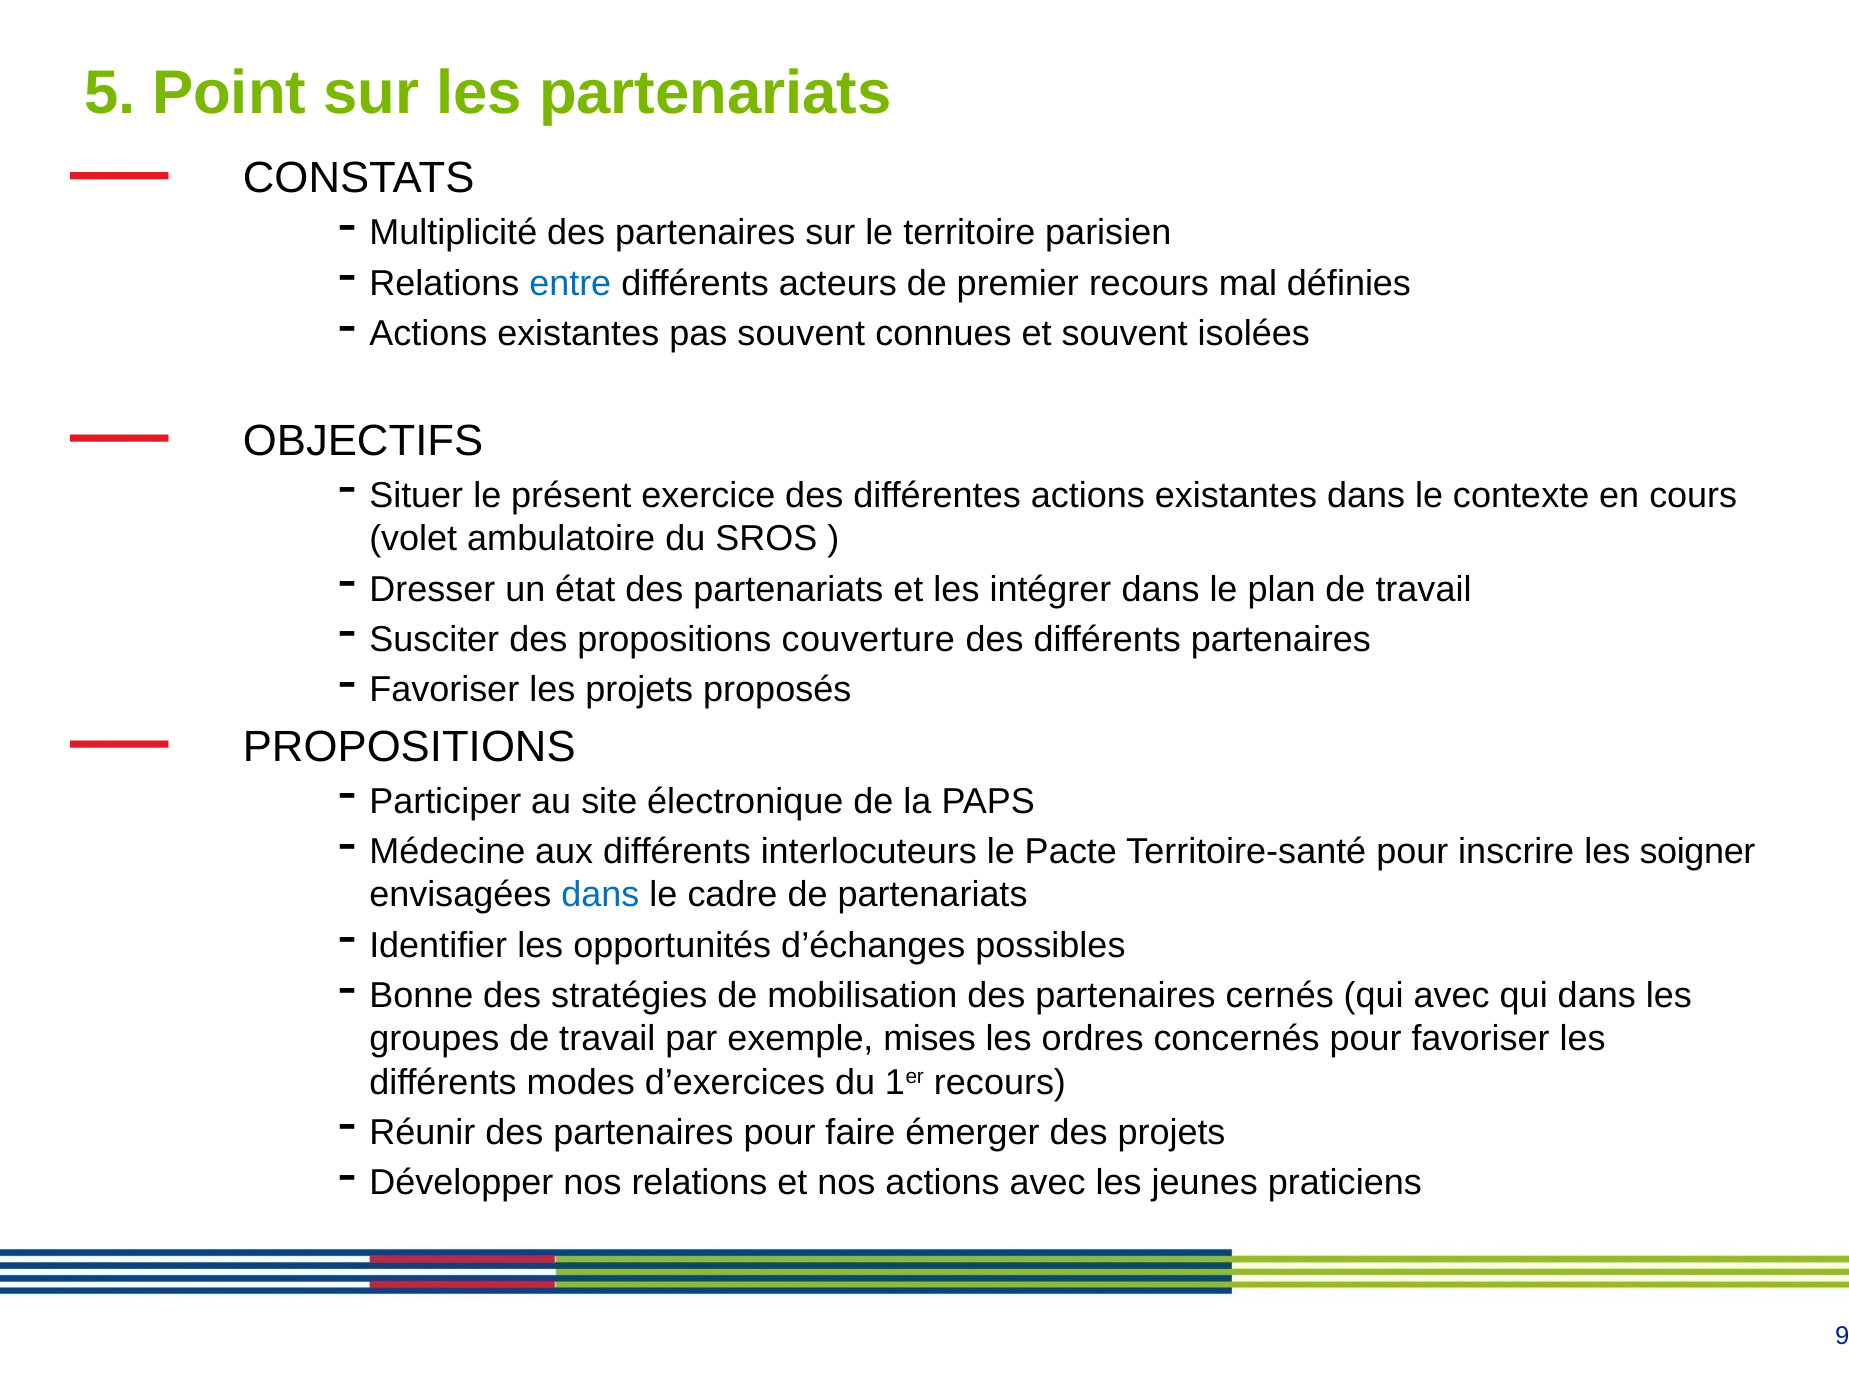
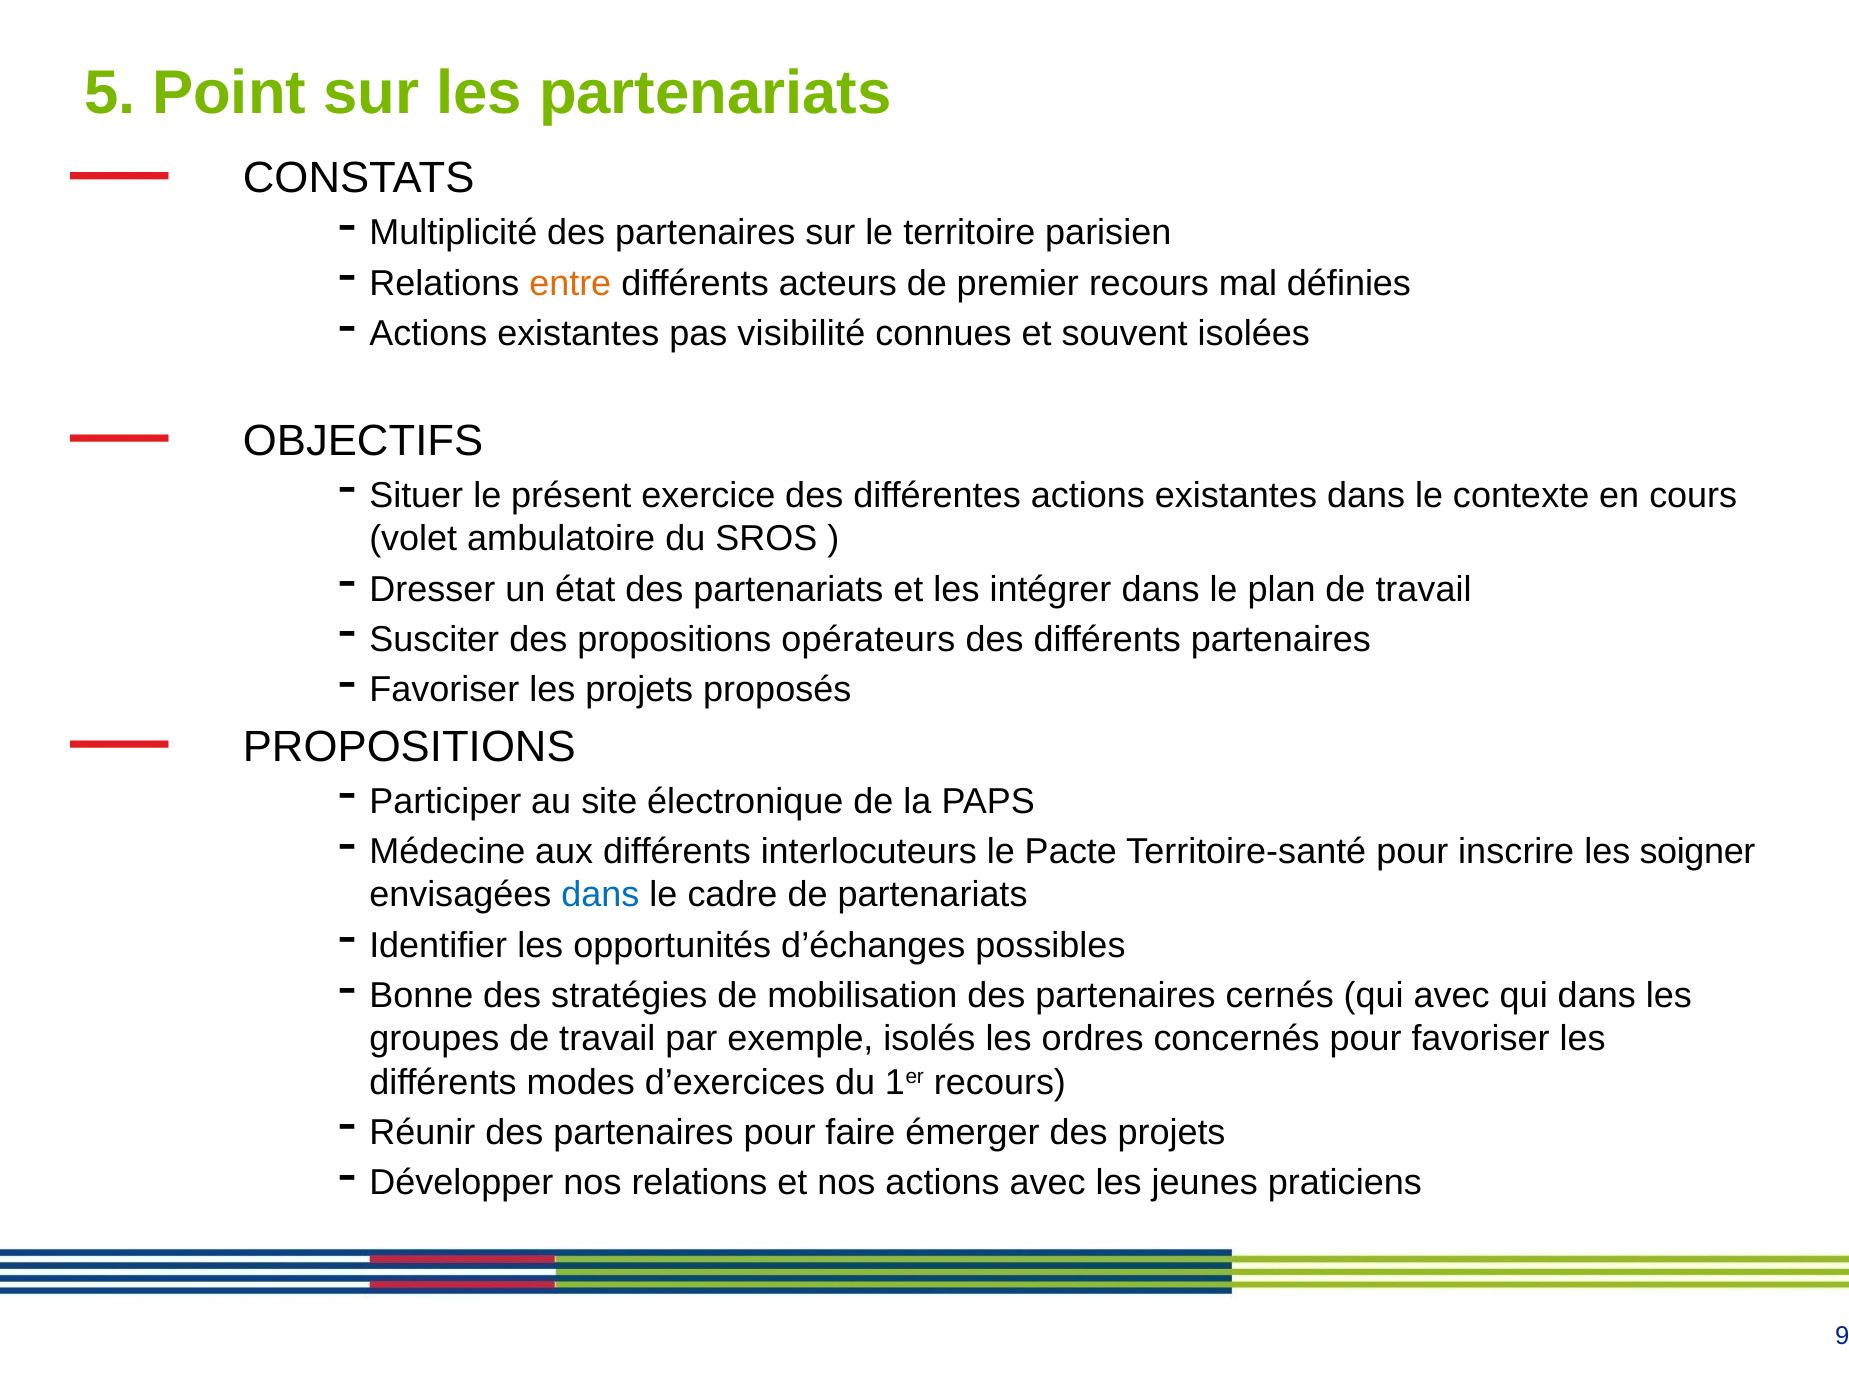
entre colour: blue -> orange
pas souvent: souvent -> visibilité
couverture: couverture -> opérateurs
mises: mises -> isolés
